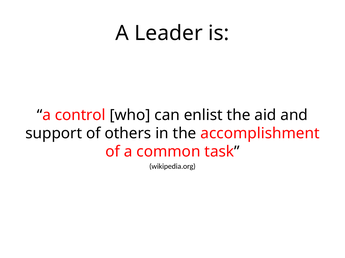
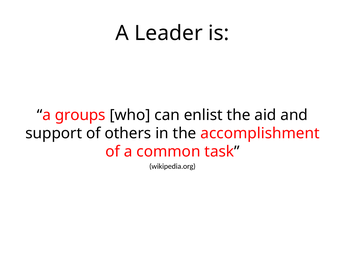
control: control -> groups
